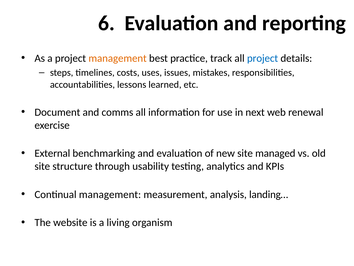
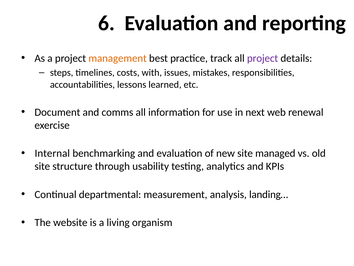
project at (263, 58) colour: blue -> purple
uses: uses -> with
External: External -> Internal
Continual management: management -> departmental
